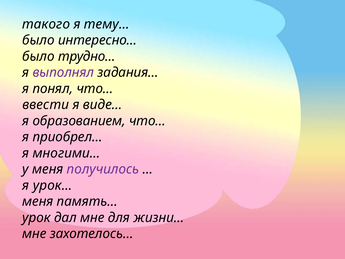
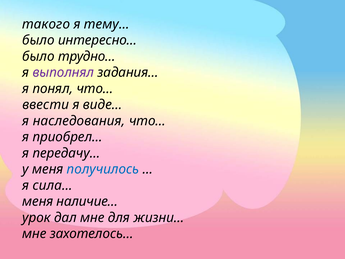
образованием: образованием -> наследования
многими…: многими… -> передачу…
получилось colour: purple -> blue
урок…: урок… -> сила…
память…: память… -> наличие…
